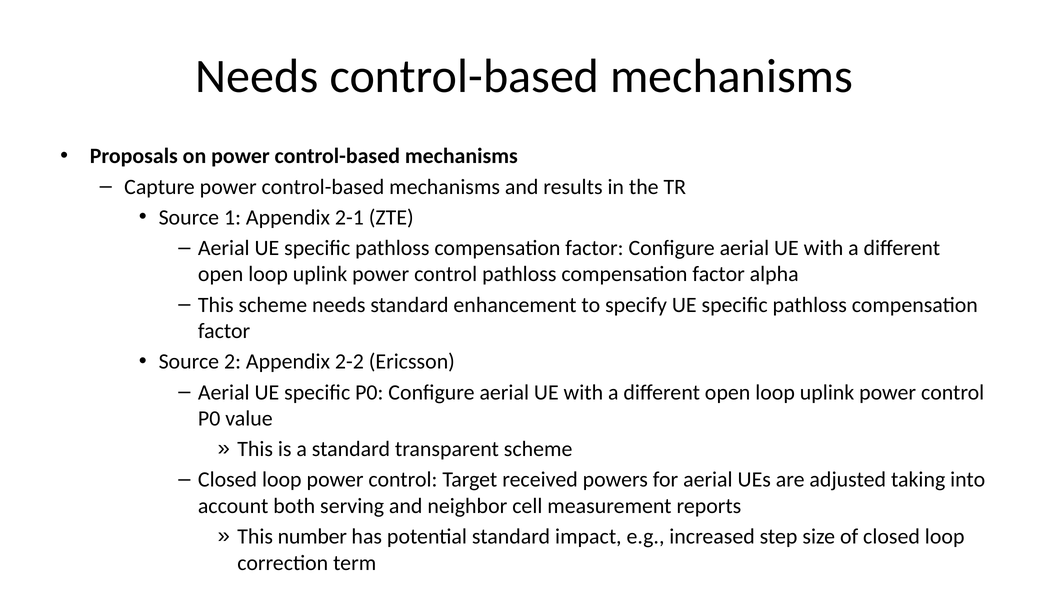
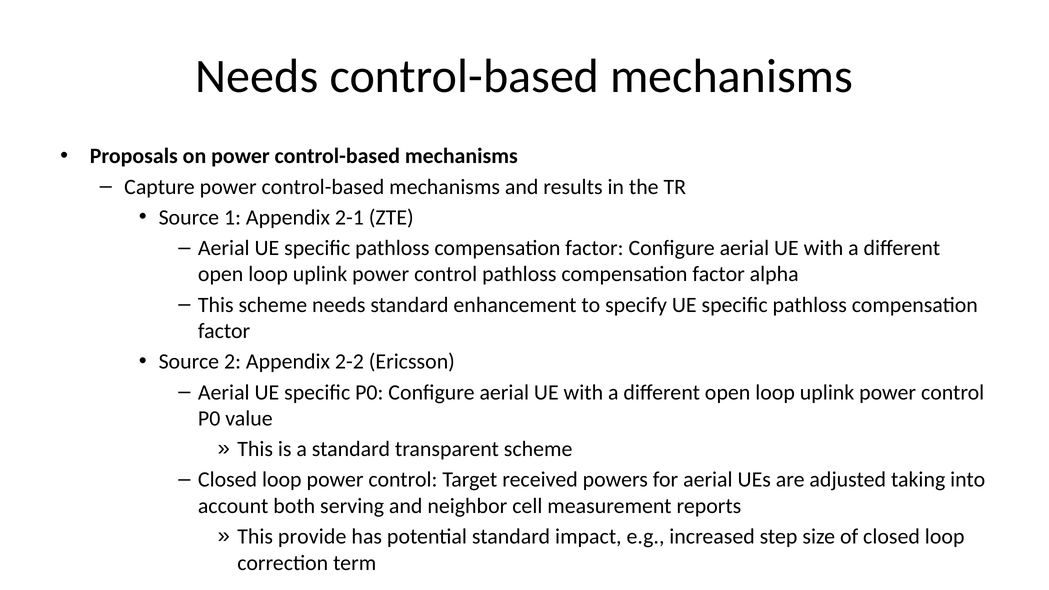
number: number -> provide
